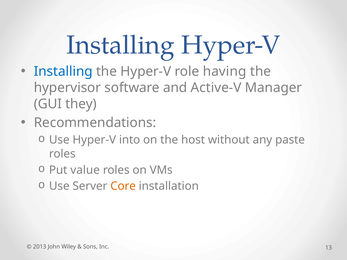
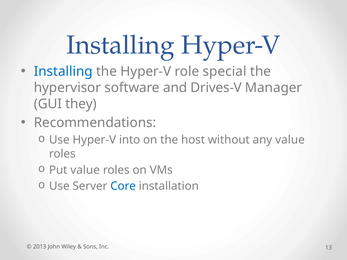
having: having -> special
Active-V: Active-V -> Drives-V
any paste: paste -> value
Core colour: orange -> blue
